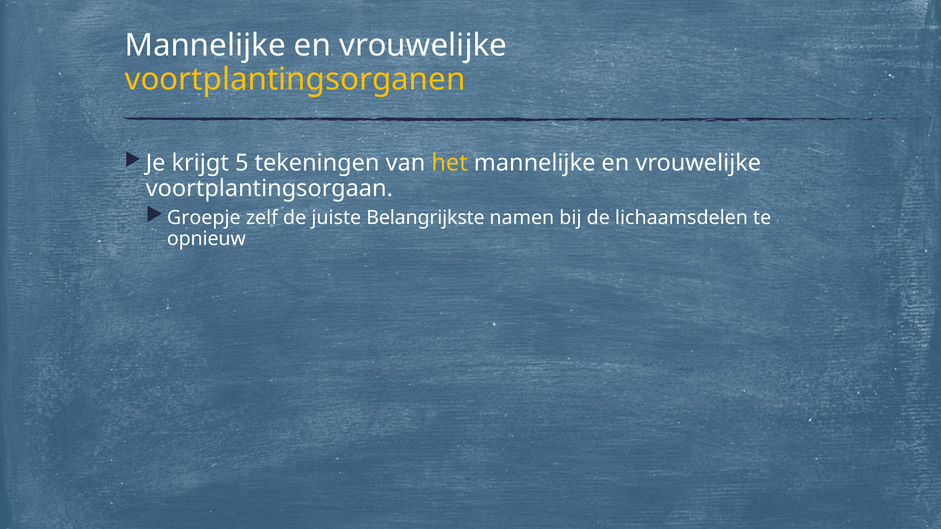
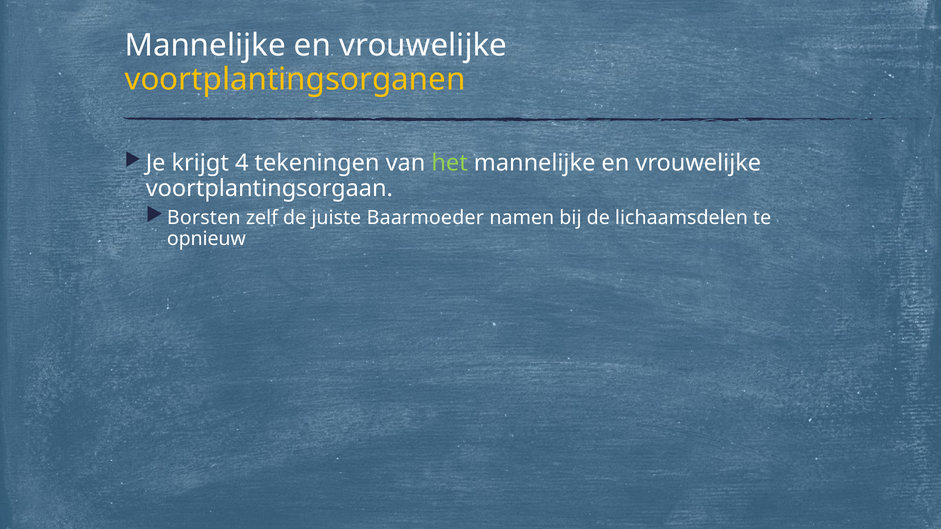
5: 5 -> 4
het colour: yellow -> light green
Groepje: Groepje -> Borsten
Belangrijkste: Belangrijkste -> Baarmoeder
